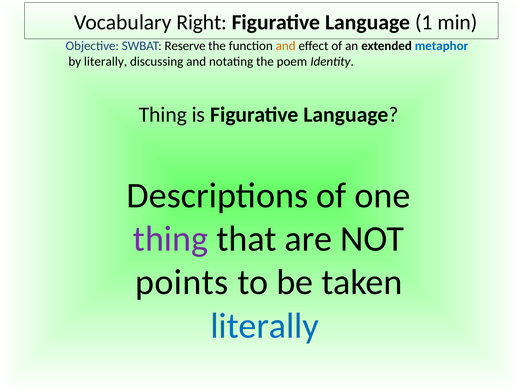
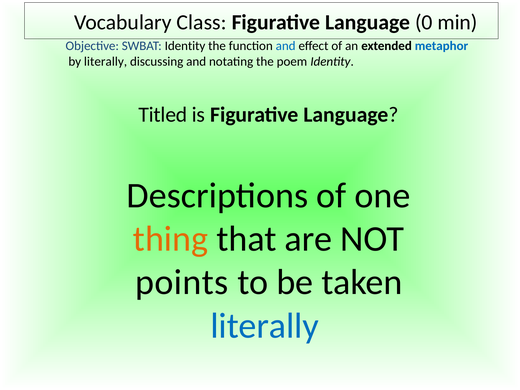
Right: Right -> Class
1: 1 -> 0
SWBAT Reserve: Reserve -> Identity
and at (286, 46) colour: orange -> blue
Thing at (163, 115): Thing -> Titled
thing at (171, 239) colour: purple -> orange
